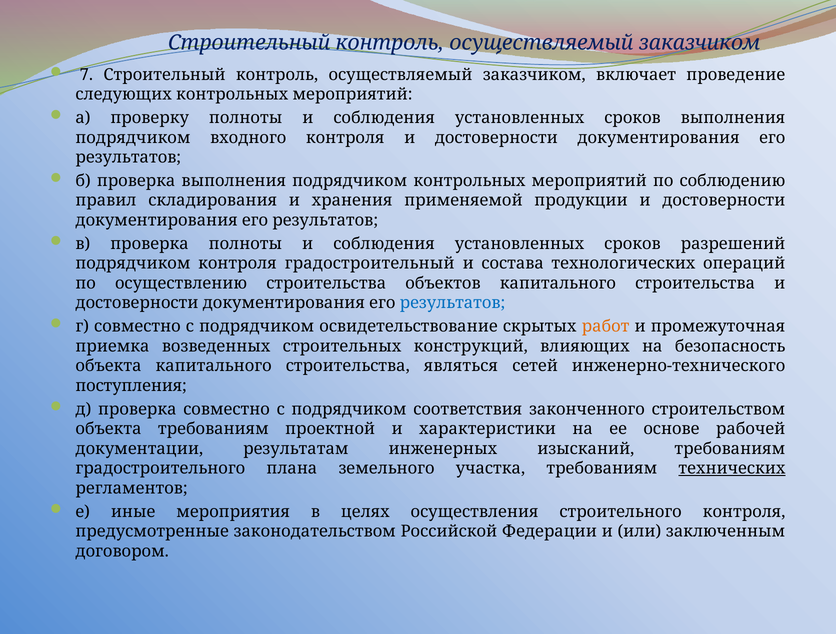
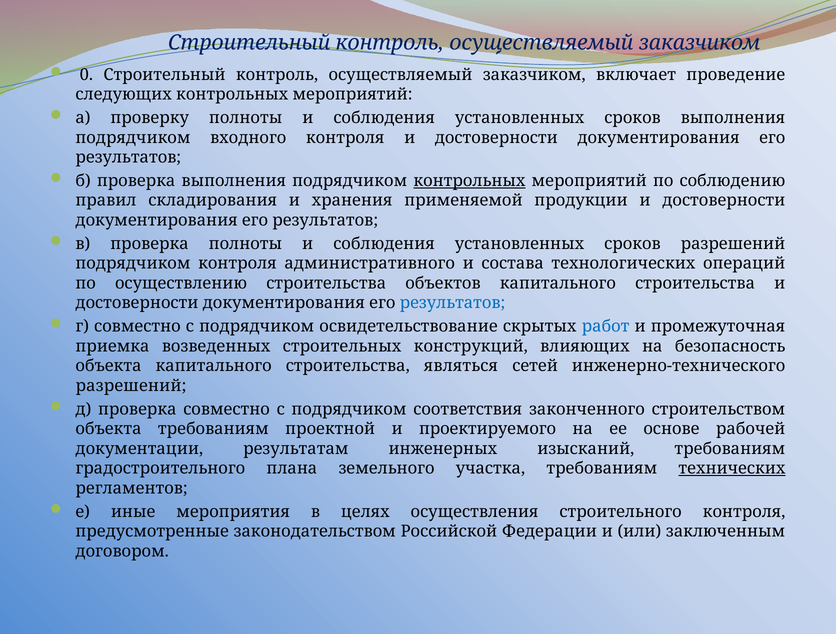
7: 7 -> 0
контрольных at (469, 181) underline: none -> present
градостроительный: градостроительный -> административного
работ colour: orange -> blue
поступления at (131, 386): поступления -> разрешений
характеристики: характеристики -> проектируемого
